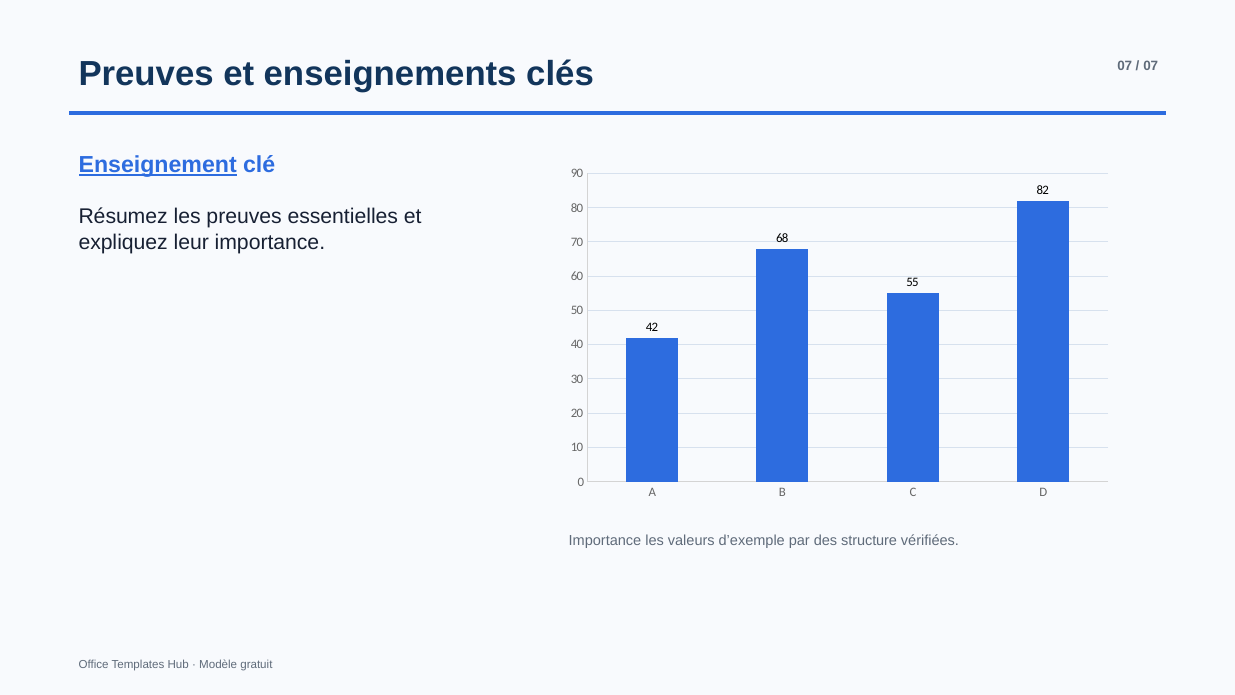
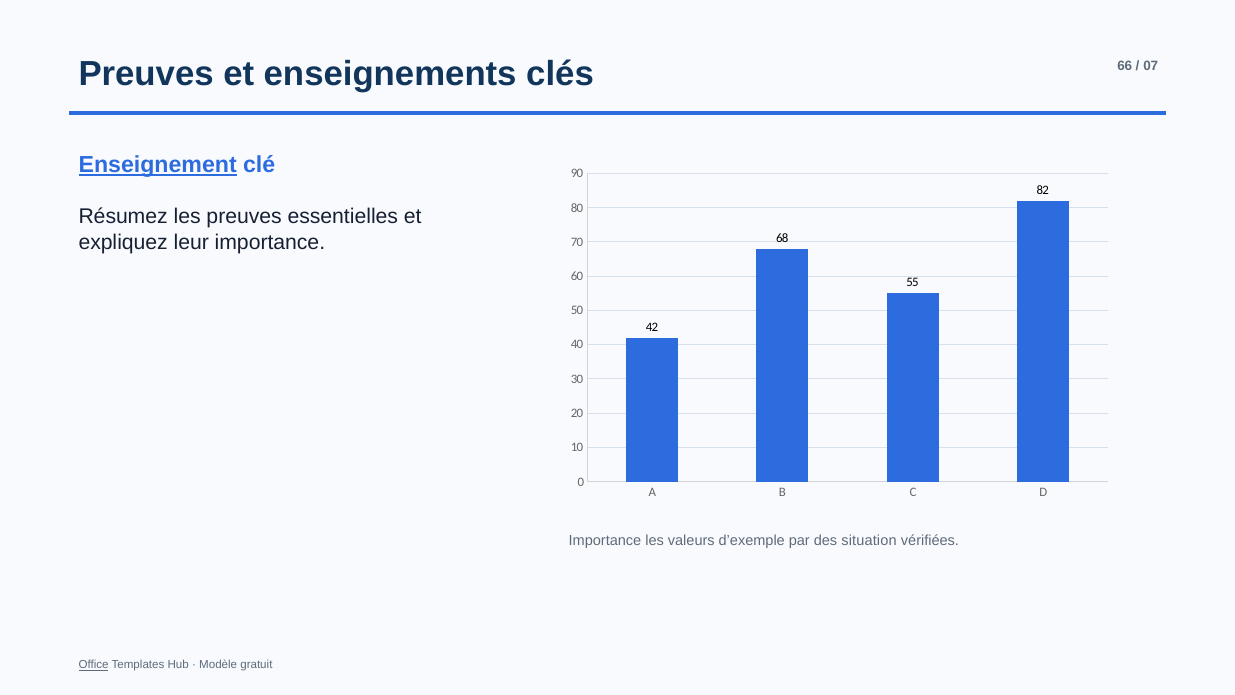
clés 07: 07 -> 66
structure: structure -> situation
Office underline: none -> present
